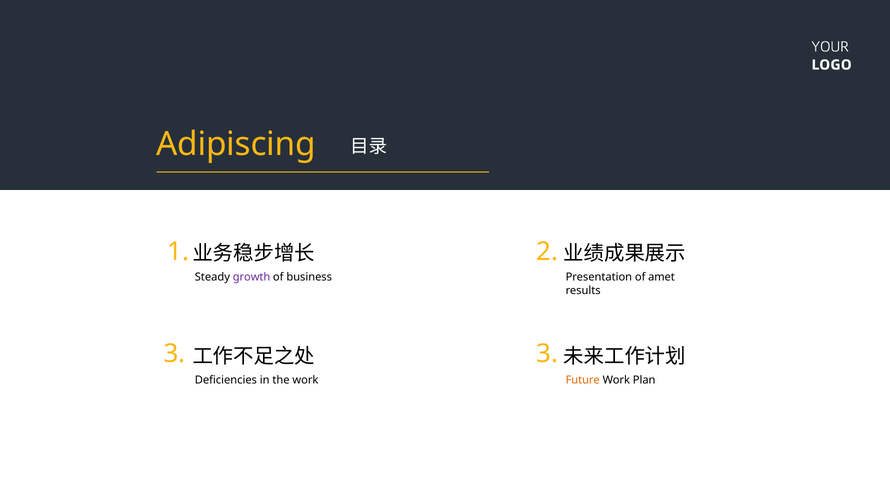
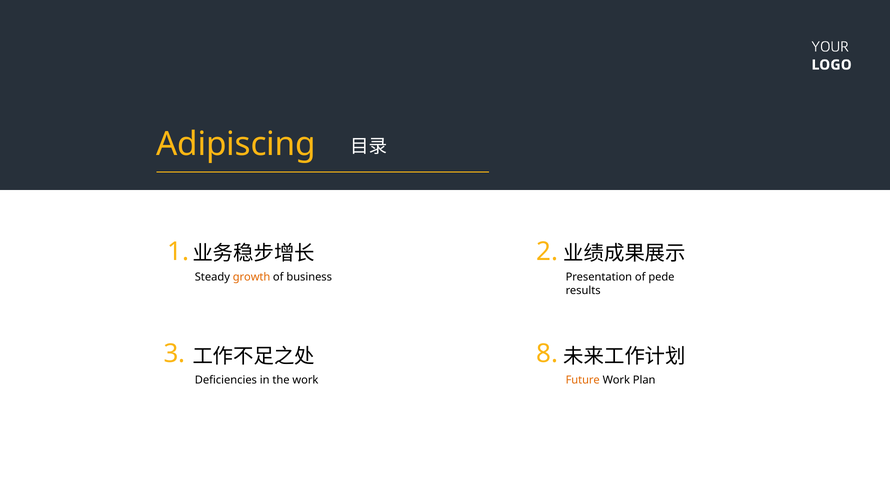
growth colour: purple -> orange
amet: amet -> pede
3 3: 3 -> 8
